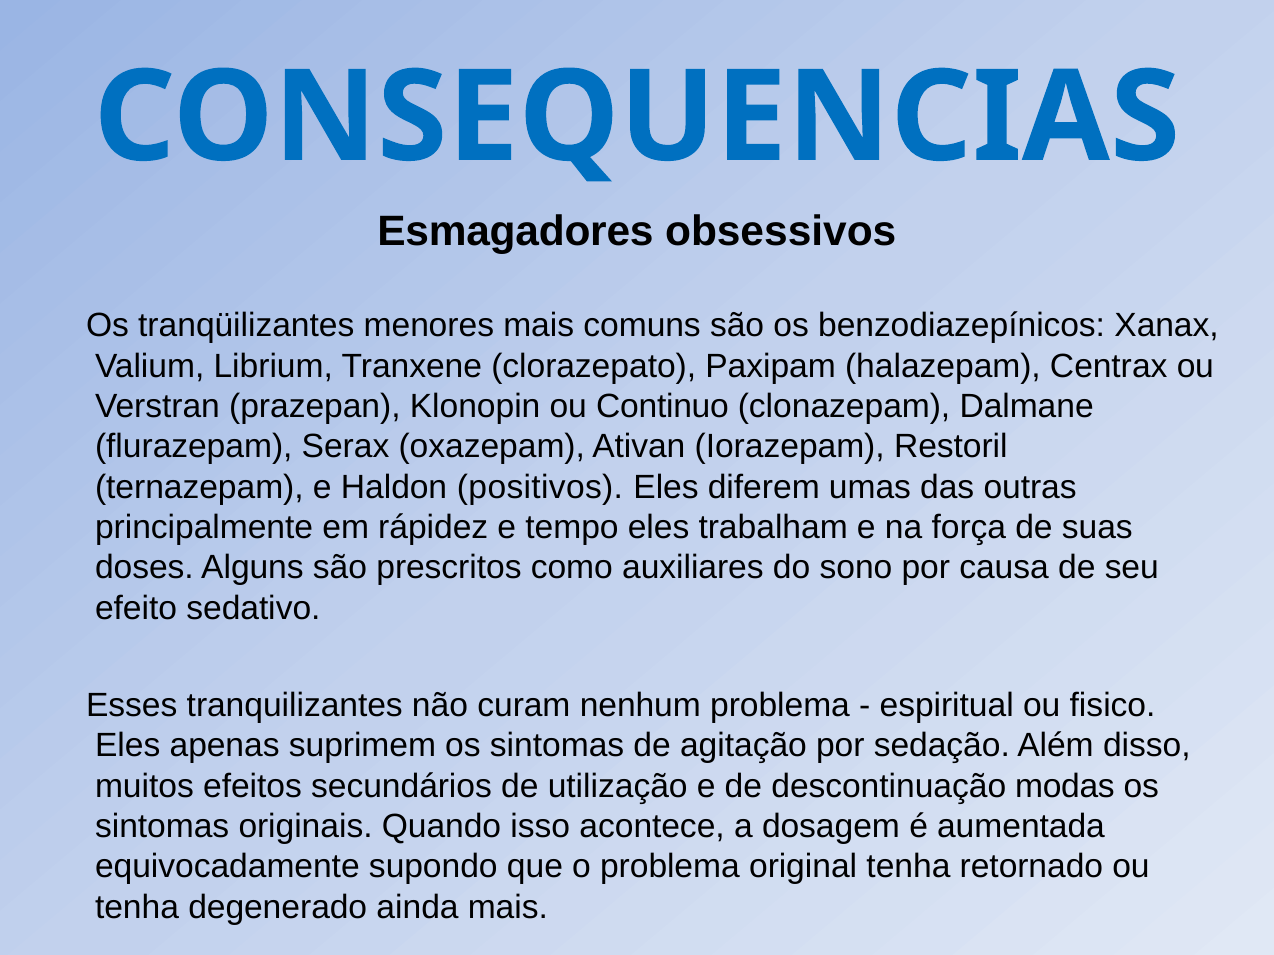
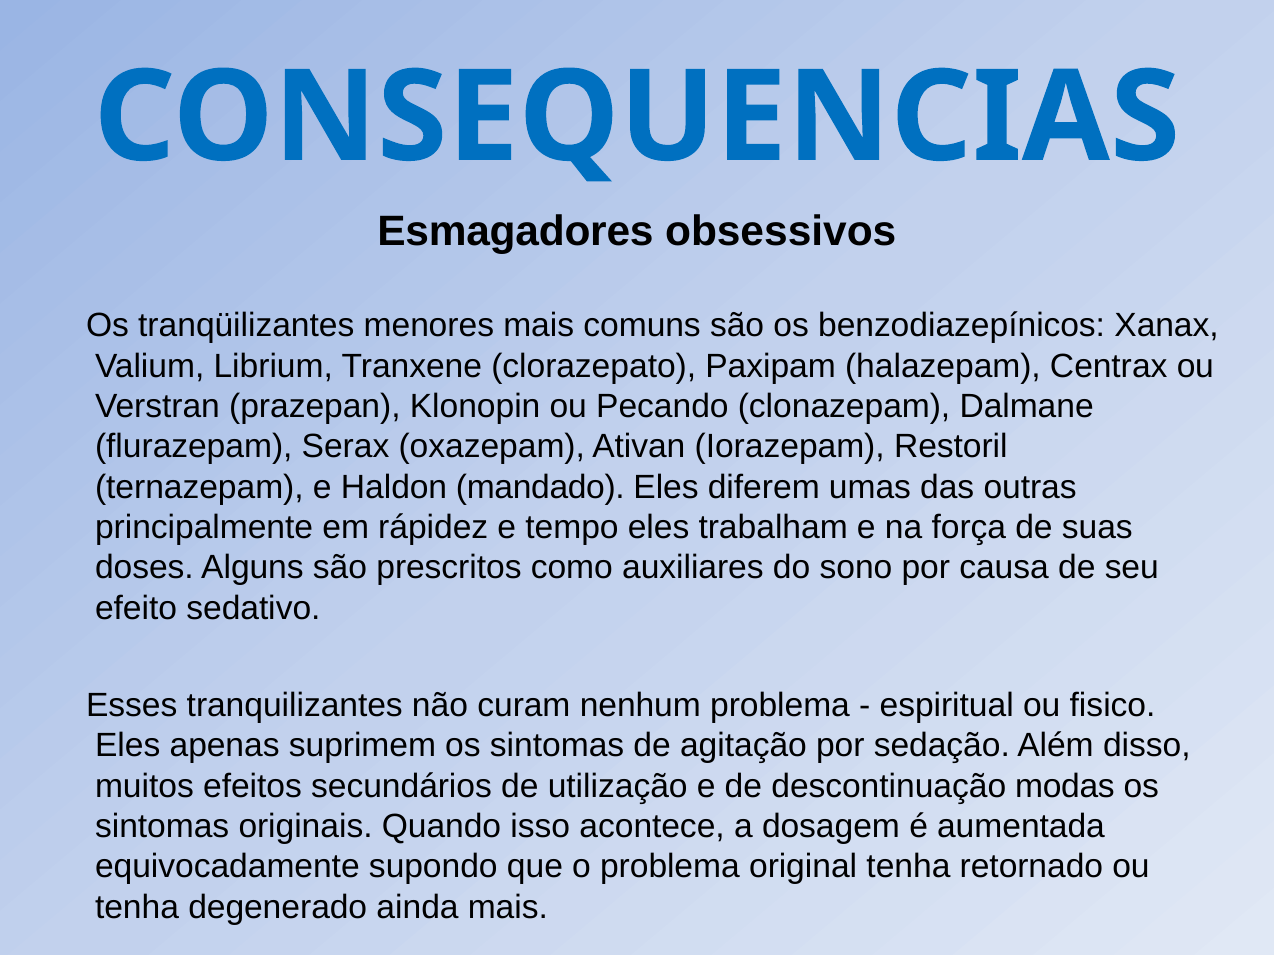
Continuo: Continuo -> Pecando
positivos: positivos -> mandado
